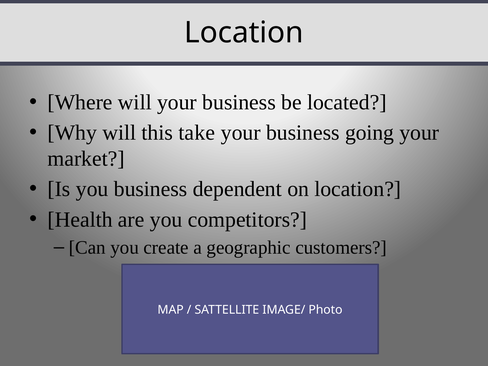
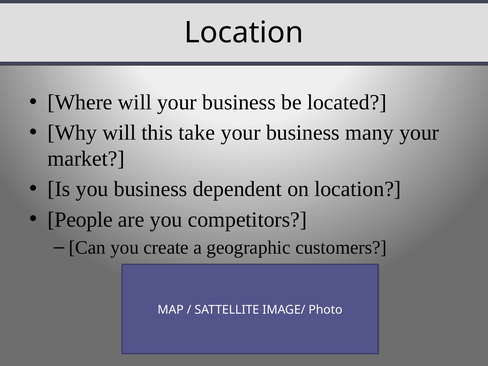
going: going -> many
Health: Health -> People
